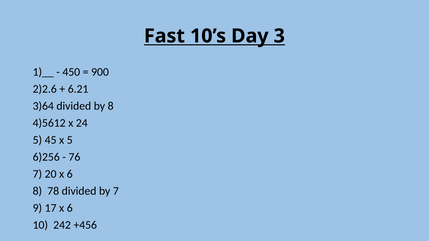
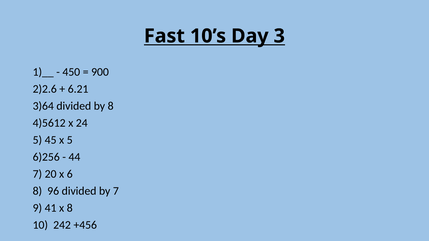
76: 76 -> 44
78: 78 -> 96
17: 17 -> 41
6 at (70, 208): 6 -> 8
